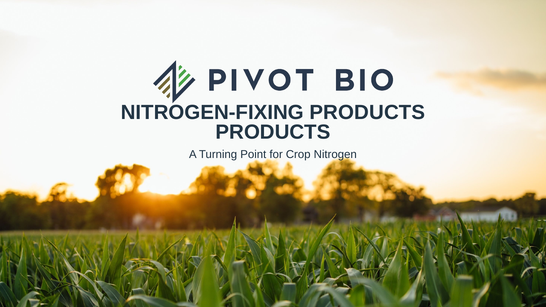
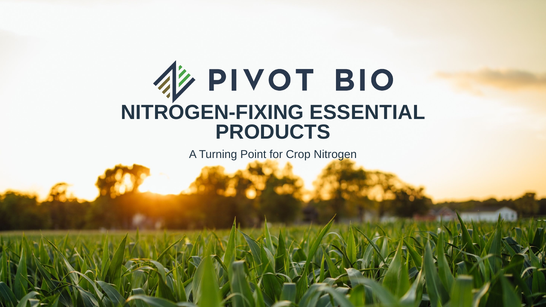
NITROGEN-FIXING PRODUCTS: PRODUCTS -> ESSENTIAL
